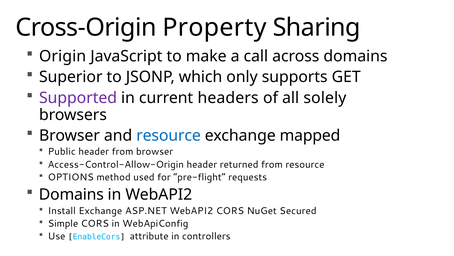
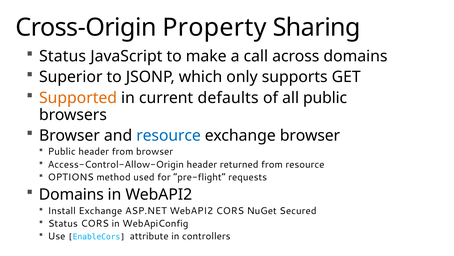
Origin at (63, 56): Origin -> Status
Supported colour: purple -> orange
headers: headers -> defaults
all solely: solely -> public
exchange mapped: mapped -> browser
Simple at (63, 223): Simple -> Status
